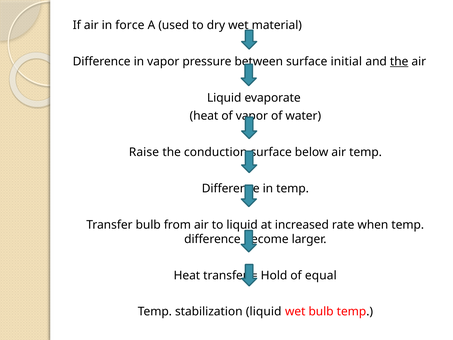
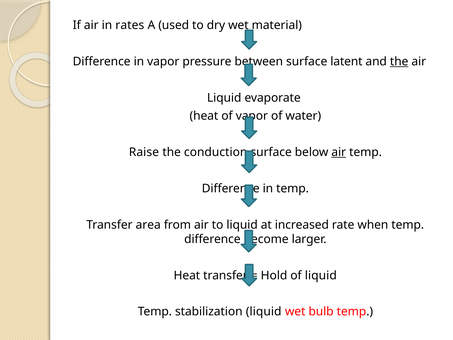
force: force -> rates
initial: initial -> latent
air at (339, 152) underline: none -> present
Transfer bulb: bulb -> area
of equal: equal -> liquid
